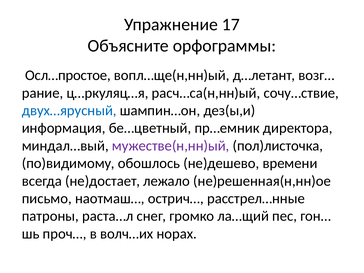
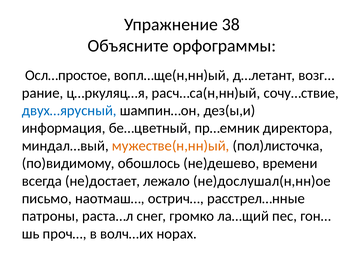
17: 17 -> 38
мужестве(н,нн)ый colour: purple -> orange
не)решенная(н,нн)ое: не)решенная(н,нн)ое -> не)дослушал(н,нн)ое
